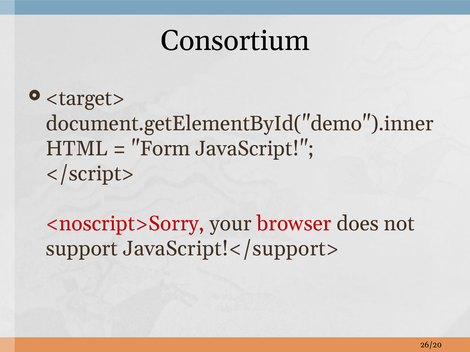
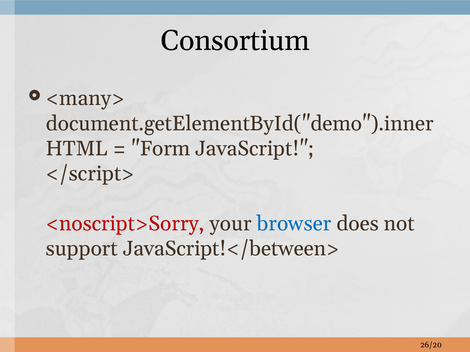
<target>: <target> -> <many>
browser colour: red -> blue
JavaScript!</support>: JavaScript!</support> -> JavaScript!</between>
